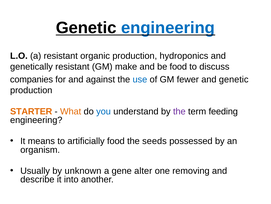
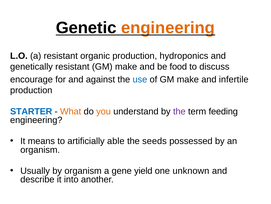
engineering at (168, 28) colour: blue -> orange
companies: companies -> encourage
of GM fewer: fewer -> make
and genetic: genetic -> infertile
STARTER colour: orange -> blue
you colour: blue -> orange
artificially food: food -> able
by unknown: unknown -> organism
alter: alter -> yield
removing: removing -> unknown
